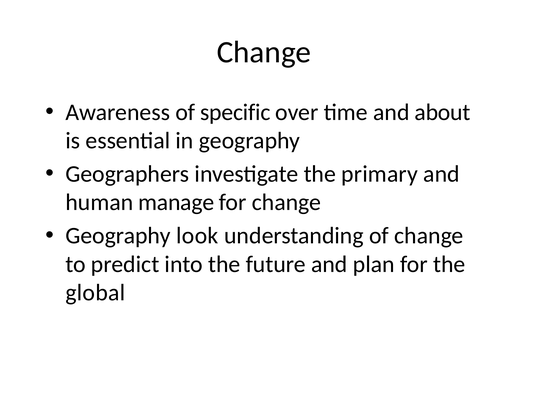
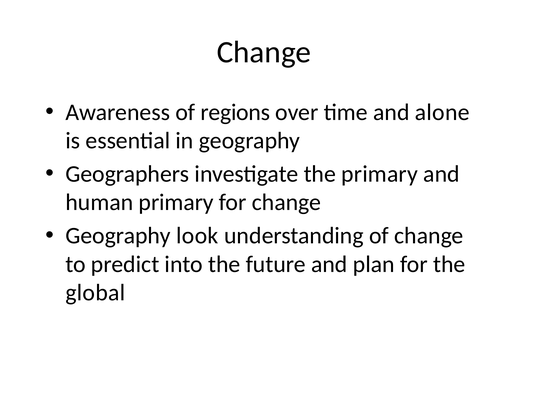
specific: specific -> regions
about: about -> alone
human manage: manage -> primary
